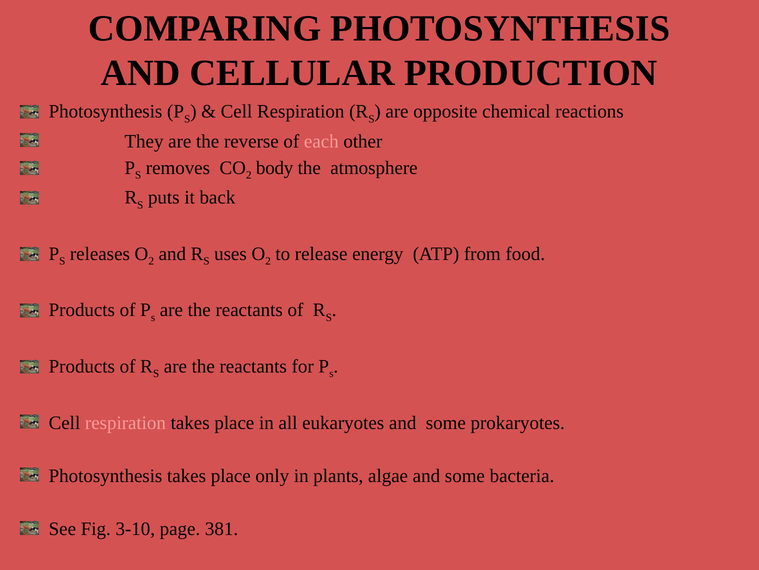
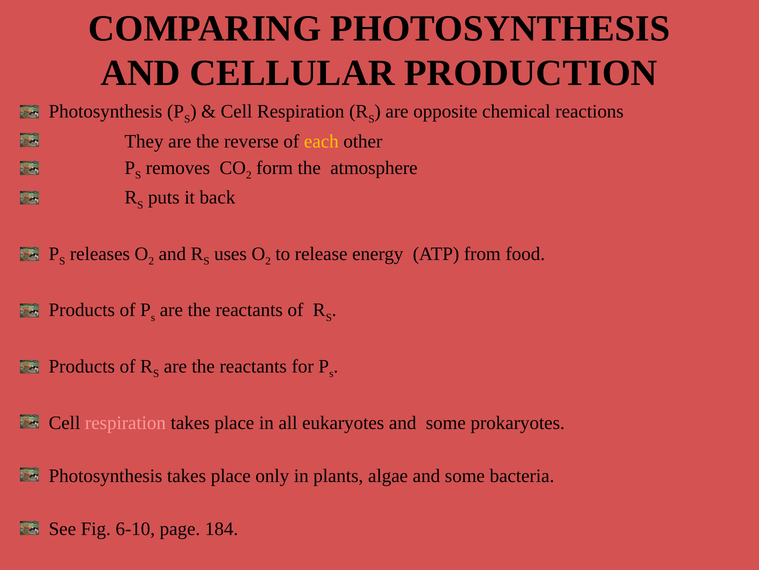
each colour: pink -> yellow
body: body -> form
3-10: 3-10 -> 6-10
381: 381 -> 184
